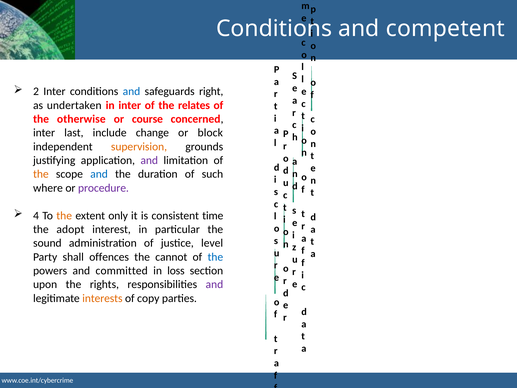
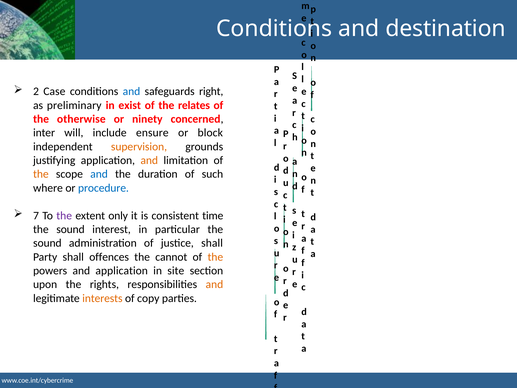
competent: competent -> destination
2 Inter: Inter -> Case
undertaken: undertaken -> preliminary
in inter: inter -> exist
course: course -> ninety
last: last -> will
change: change -> ensure
and at (149, 160) colour: purple -> orange
procedure colour: purple -> blue
4: 4 -> 7
the at (64, 215) colour: orange -> purple
adopt at (70, 229): adopt -> sound
justice level: level -> shall
the at (215, 257) colour: blue -> orange
and committed: committed -> application
loss: loss -> site
and at (214, 284) colour: purple -> orange
